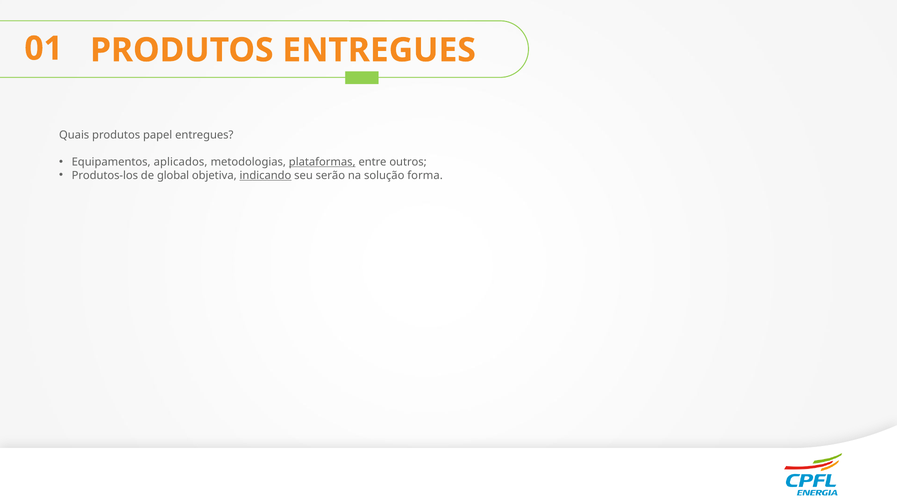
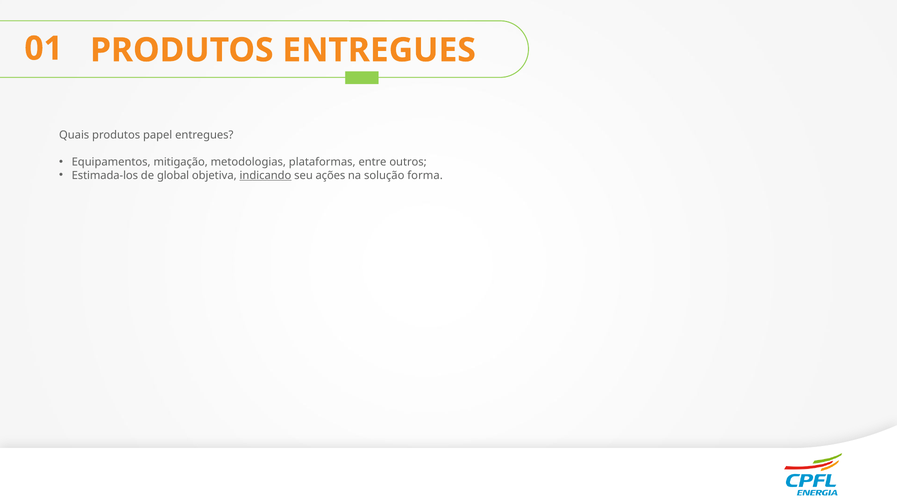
aplicados: aplicados -> mitigação
plataformas underline: present -> none
Produtos-los: Produtos-los -> Estimada-los
serão: serão -> ações
